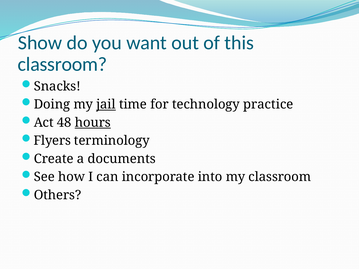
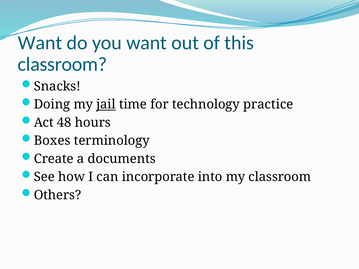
Show at (40, 43): Show -> Want
hours underline: present -> none
Flyers: Flyers -> Boxes
